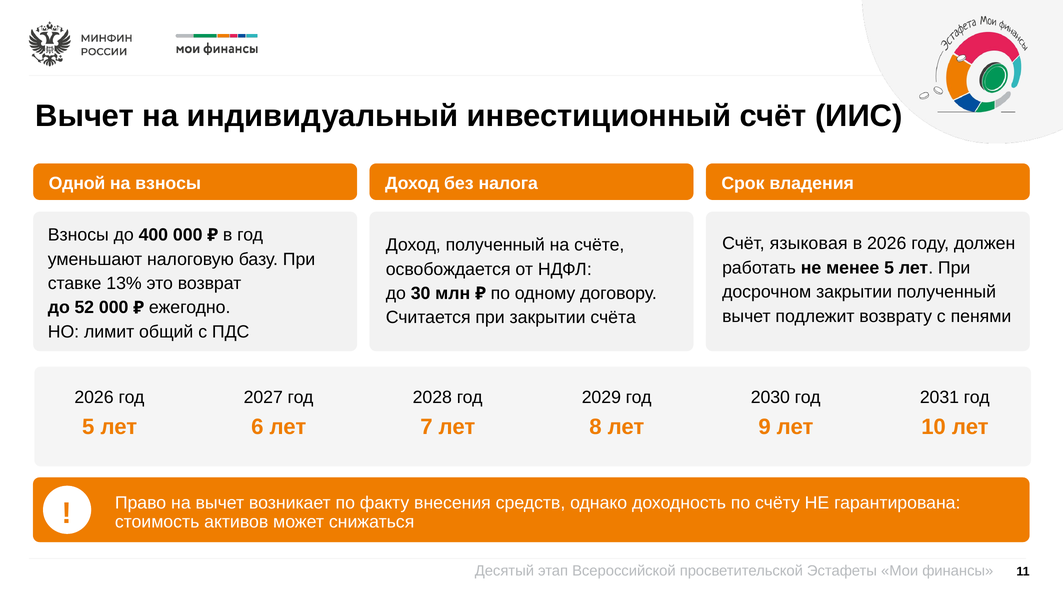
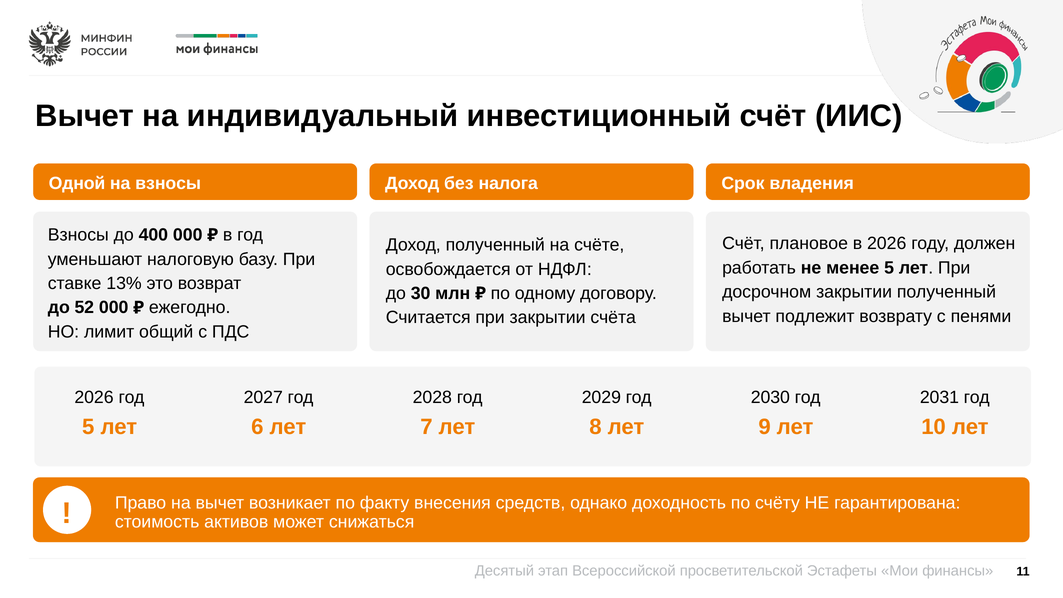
языковая: языковая -> плановое
